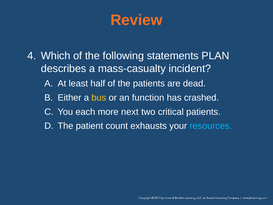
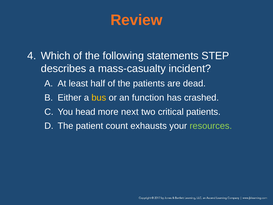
PLAN: PLAN -> STEP
each: each -> head
resources colour: light blue -> light green
